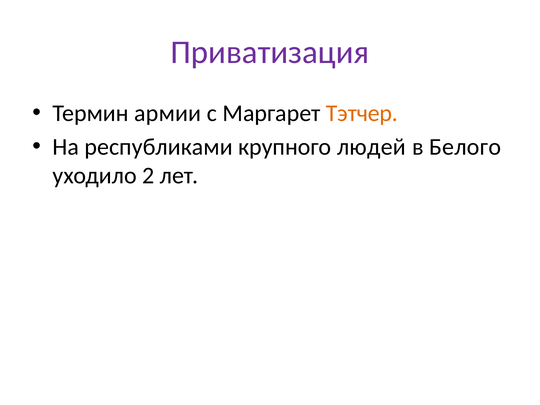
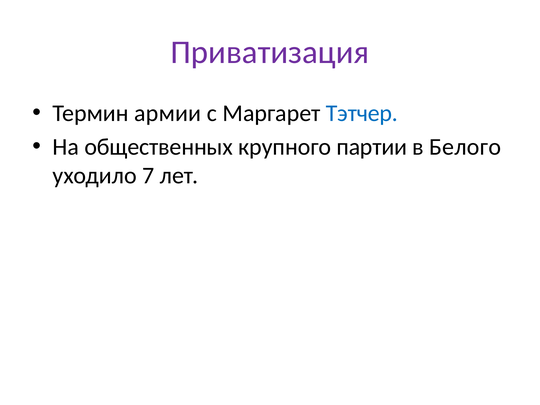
Тэтчер colour: orange -> blue
республиками: республиками -> общественных
людей: людей -> партии
2: 2 -> 7
